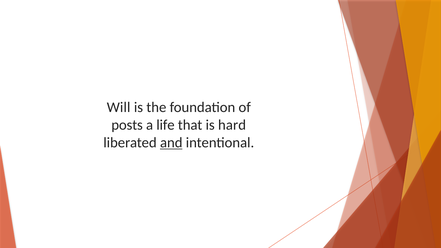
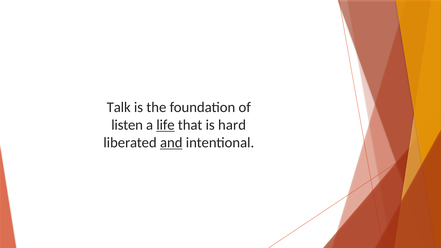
Will: Will -> Talk
posts: posts -> listen
life underline: none -> present
